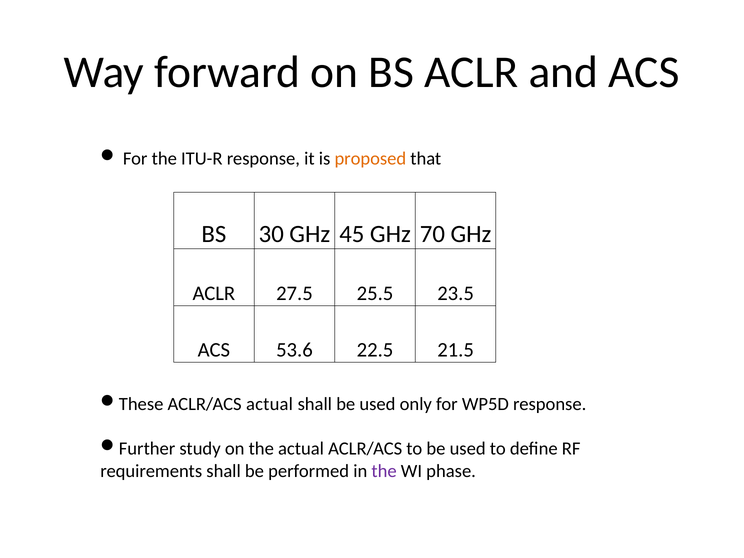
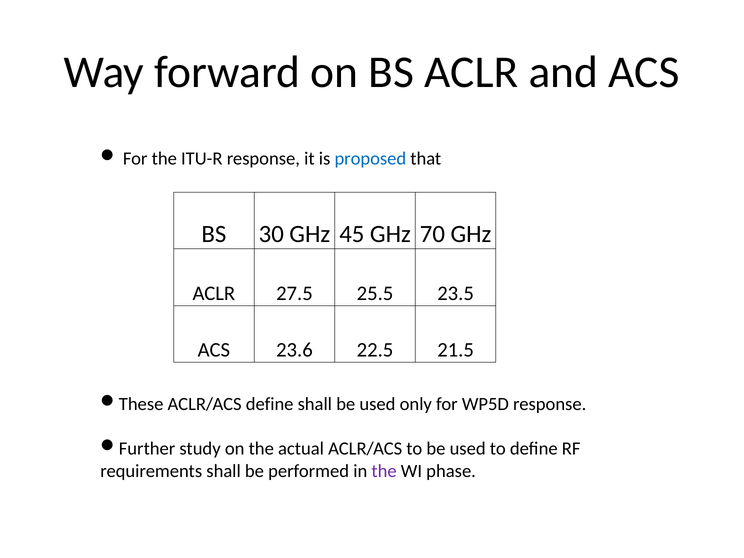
proposed colour: orange -> blue
53.6: 53.6 -> 23.6
ACLR/ACS actual: actual -> define
